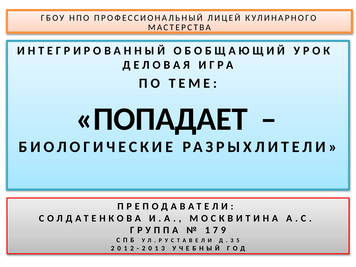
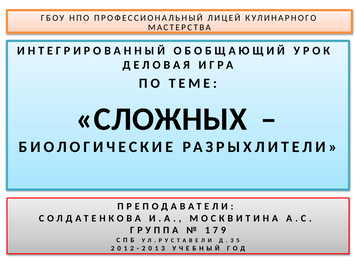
ПОПАДАЕТ: ПОПАДАЕТ -> СЛОЖНЫХ
